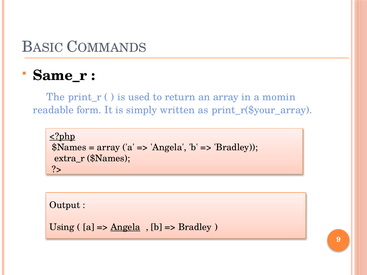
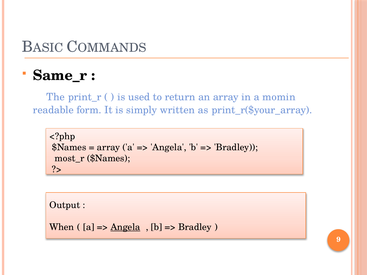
<?php underline: present -> none
extra_r: extra_r -> most_r
Using: Using -> When
